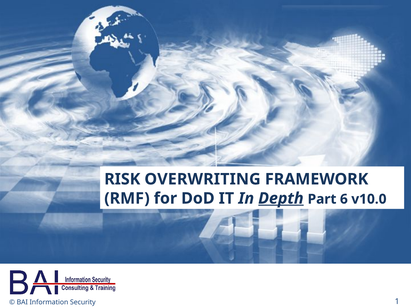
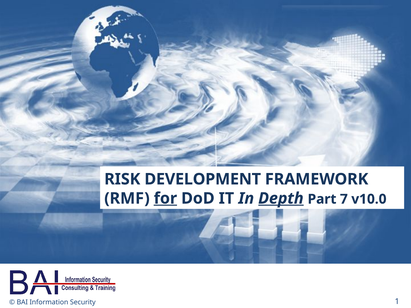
OVERWRITING: OVERWRITING -> DEVELOPMENT
for underline: none -> present
6: 6 -> 7
